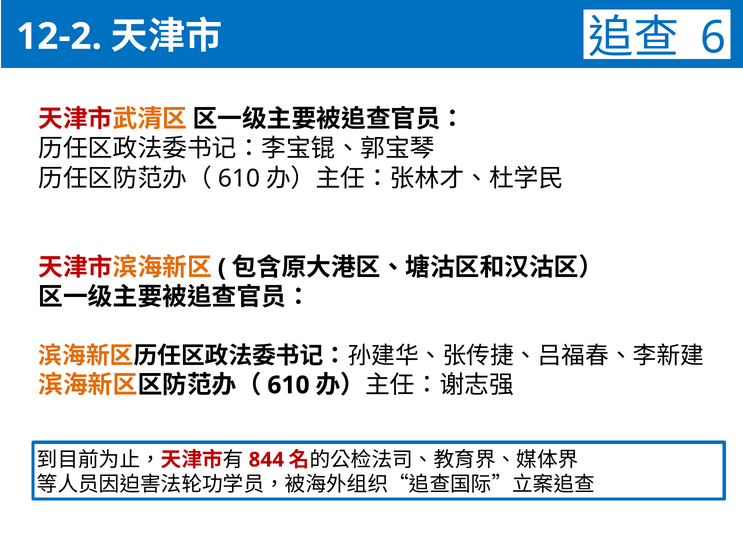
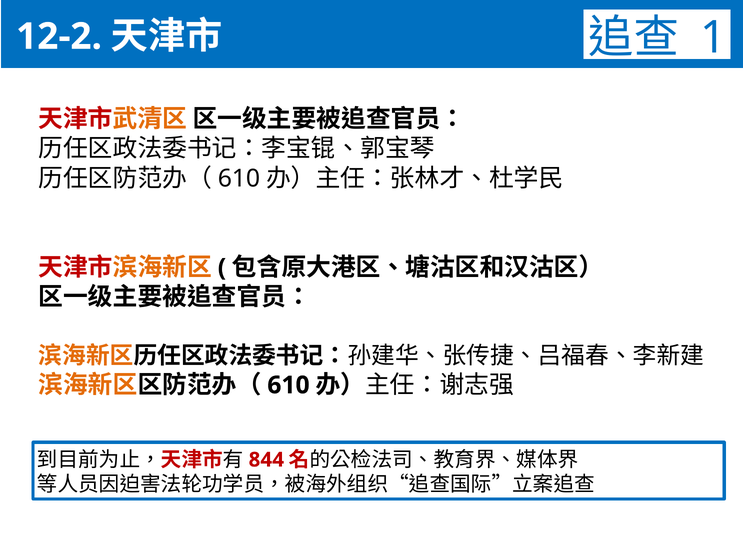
6: 6 -> 1
